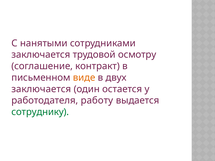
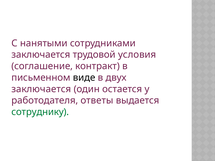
осмотру: осмотру -> условия
виде colour: orange -> black
работу: работу -> ответы
